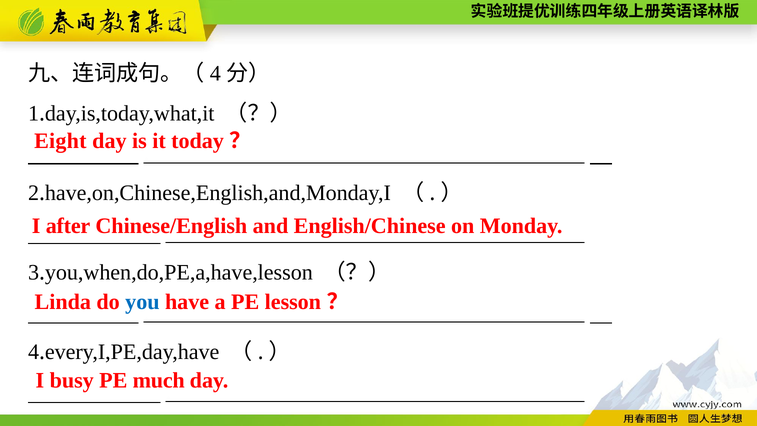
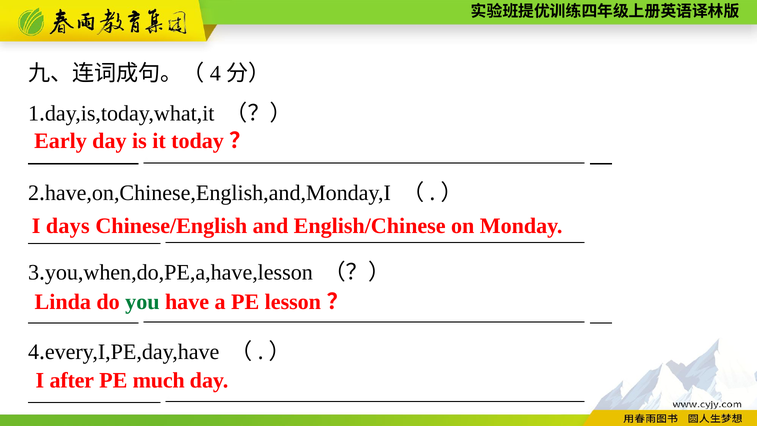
Eight: Eight -> Early
after: after -> days
you colour: blue -> green
busy: busy -> after
